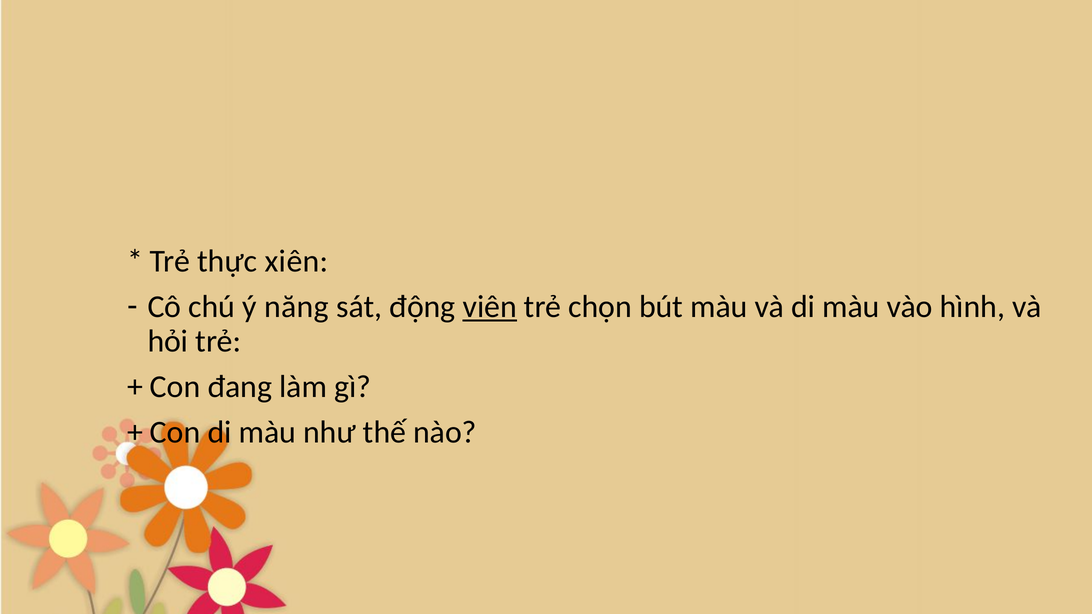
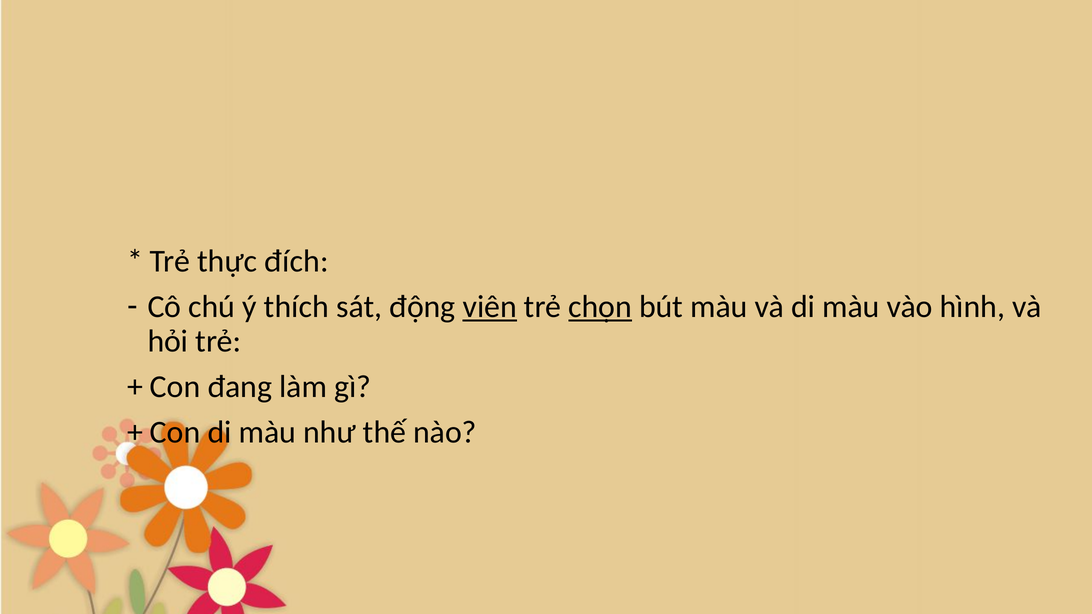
xiên: xiên -> đích
năng: năng -> thích
chọn underline: none -> present
